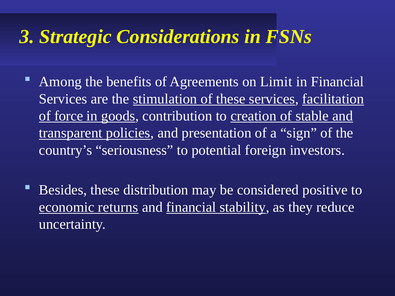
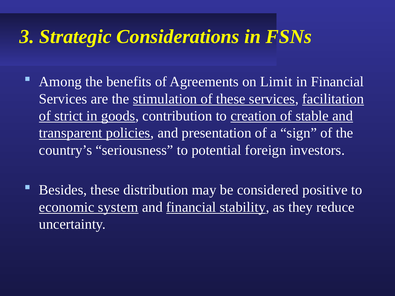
force: force -> strict
returns: returns -> system
